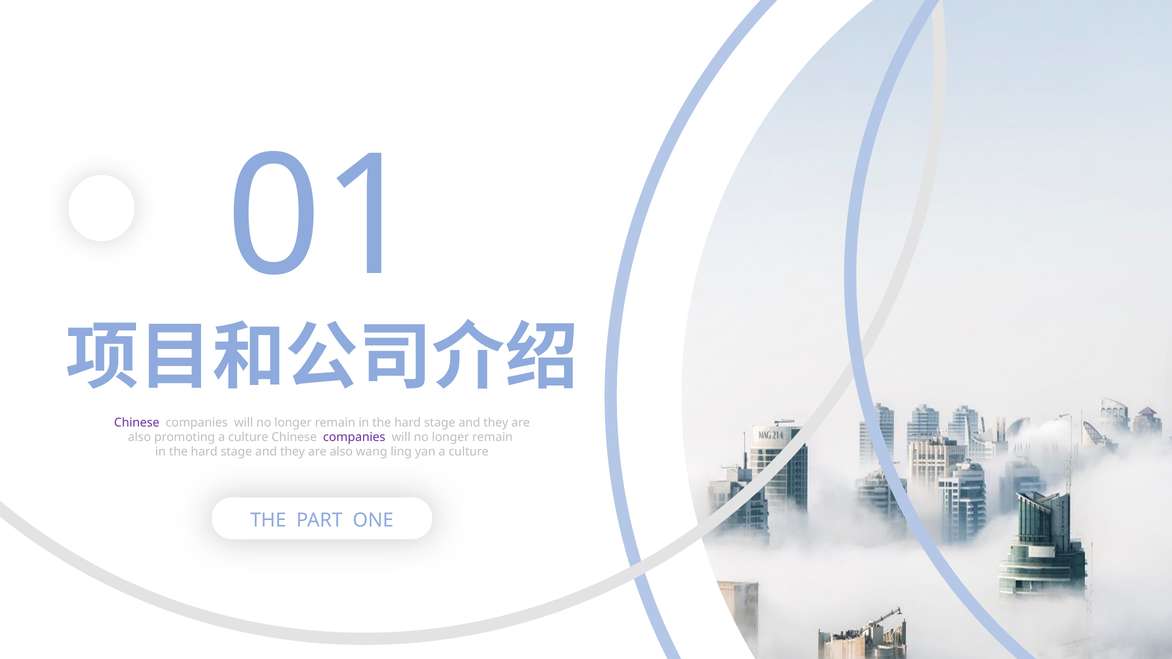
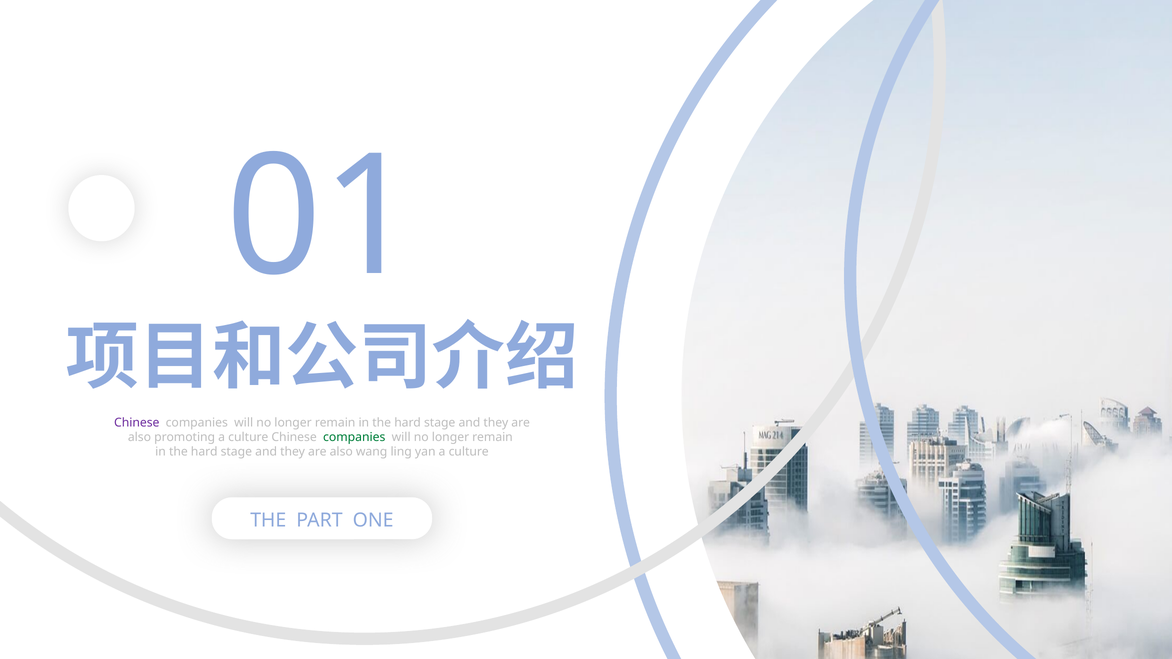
companies at (354, 437) colour: purple -> green
